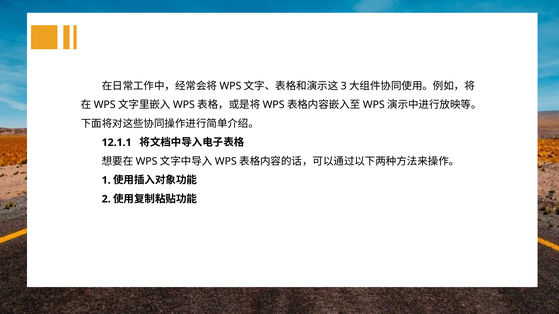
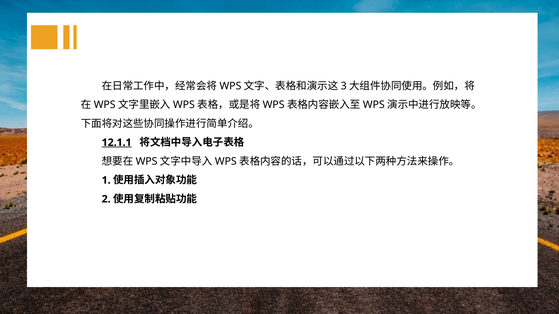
12.1.1 underline: none -> present
